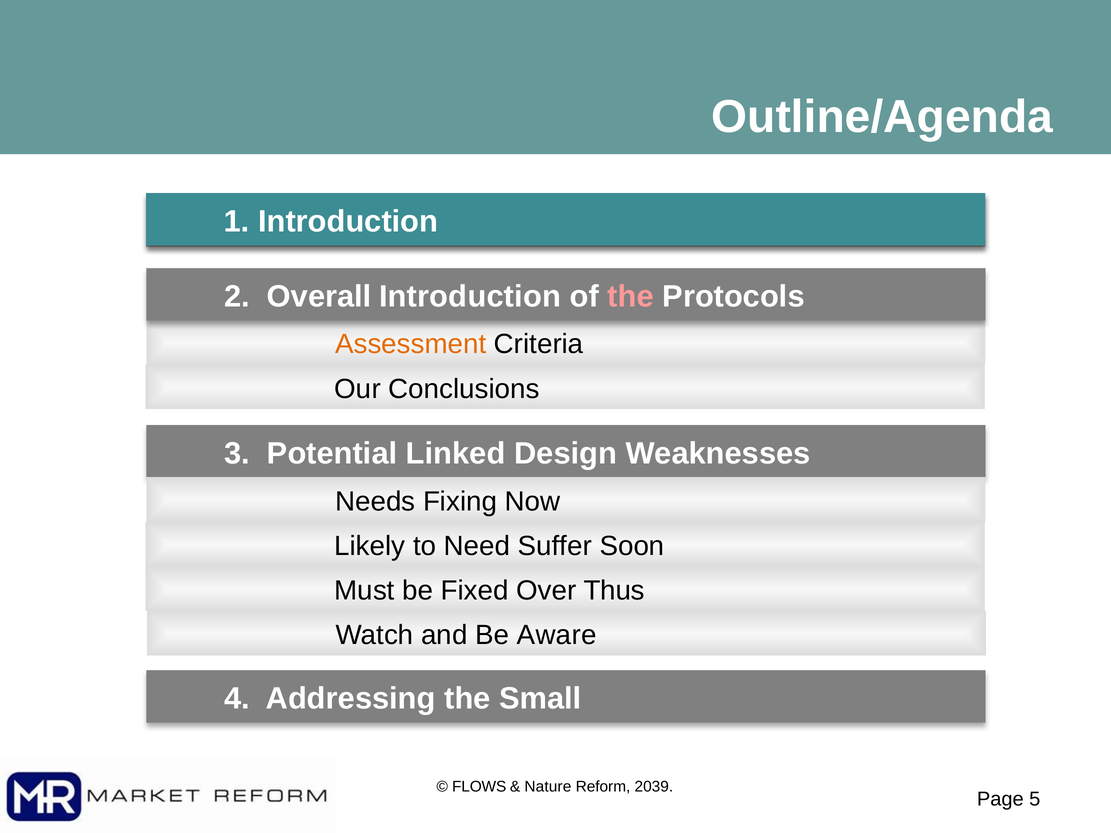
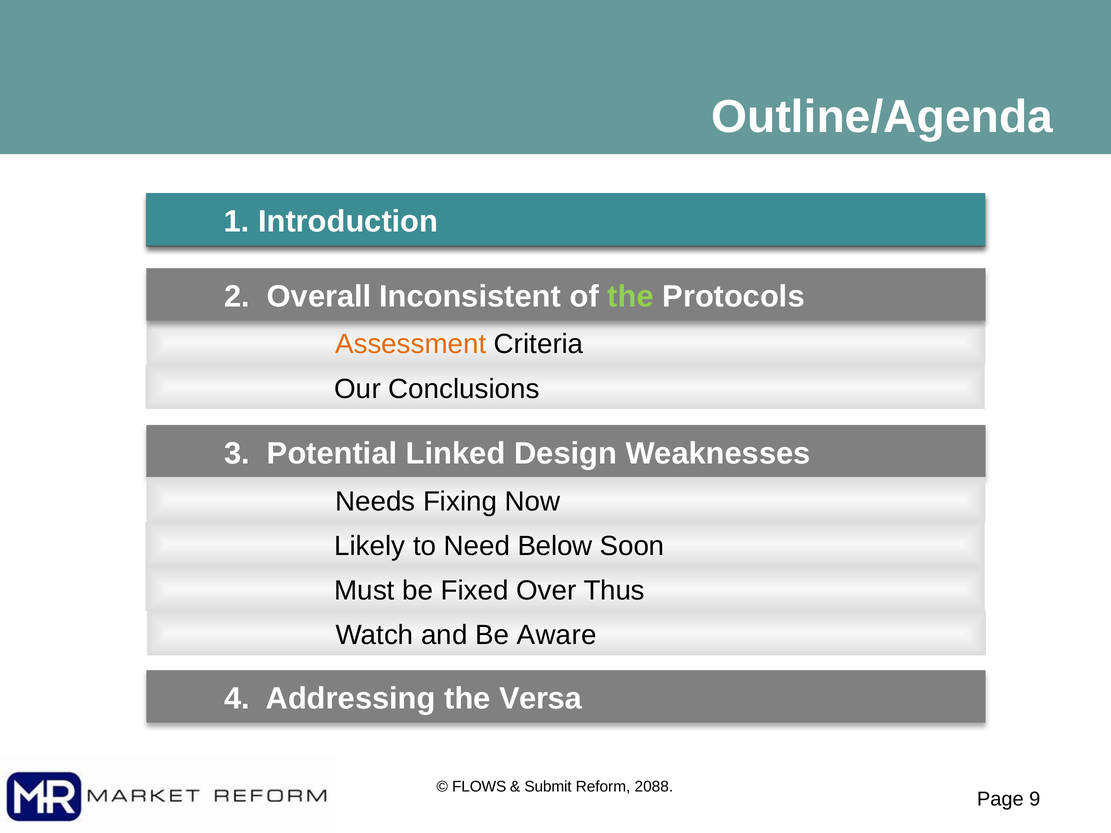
Overall Introduction: Introduction -> Inconsistent
the at (631, 297) colour: pink -> light green
Suffer: Suffer -> Below
Small: Small -> Versa
Nature: Nature -> Submit
2039: 2039 -> 2088
5: 5 -> 9
